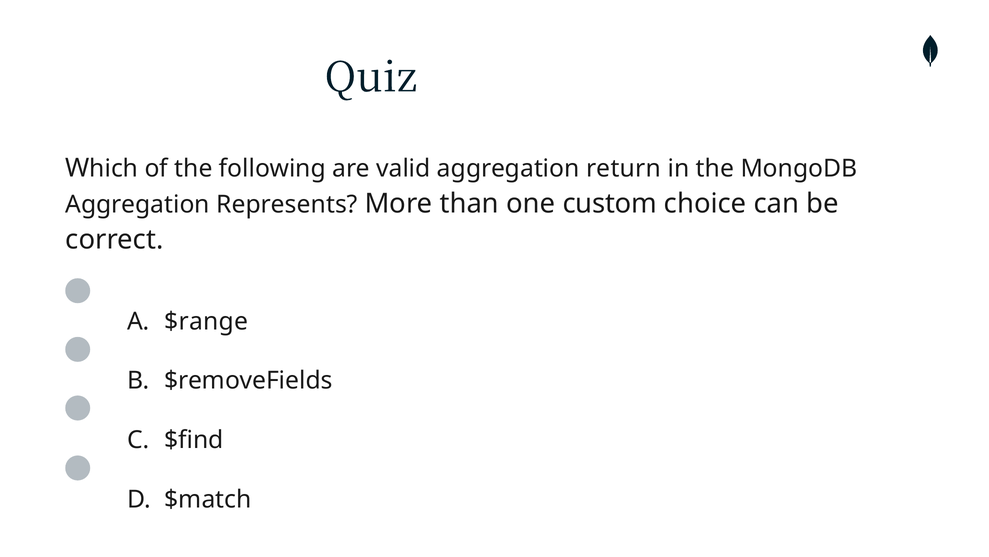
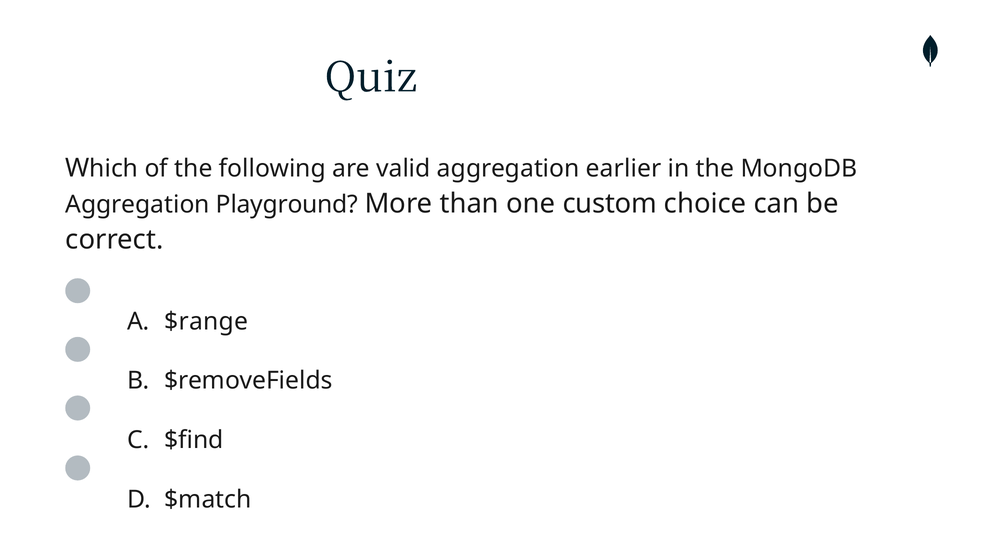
return: return -> earlier
Represents: Represents -> Playground
